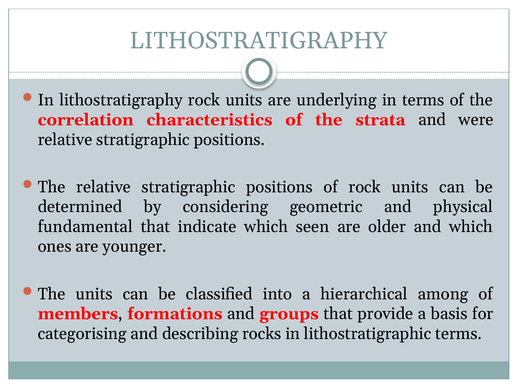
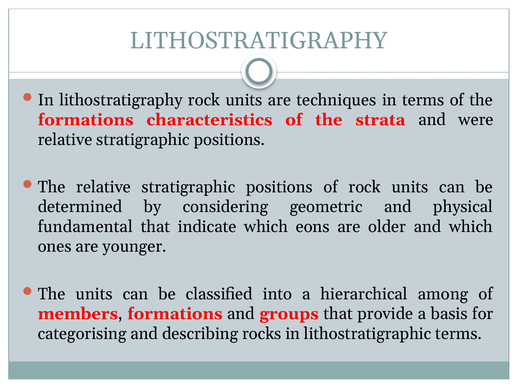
underlying: underlying -> techniques
correlation at (86, 120): correlation -> formations
seen: seen -> eons
